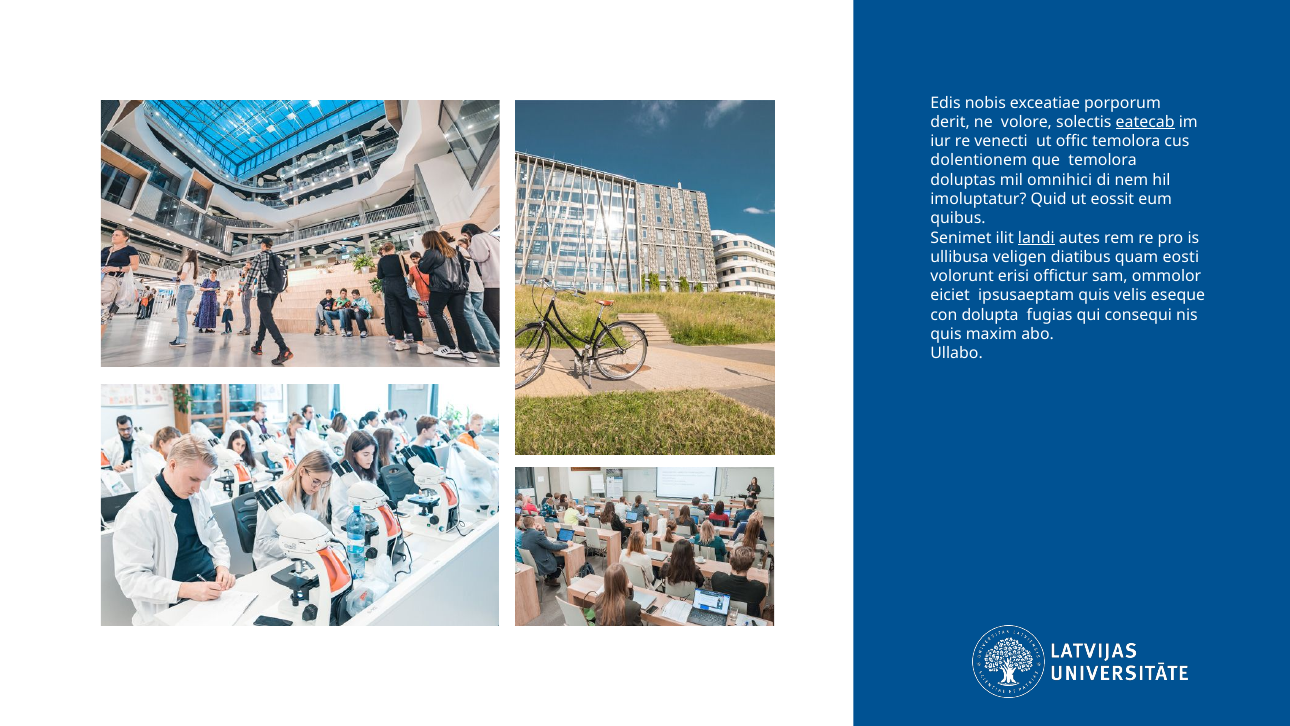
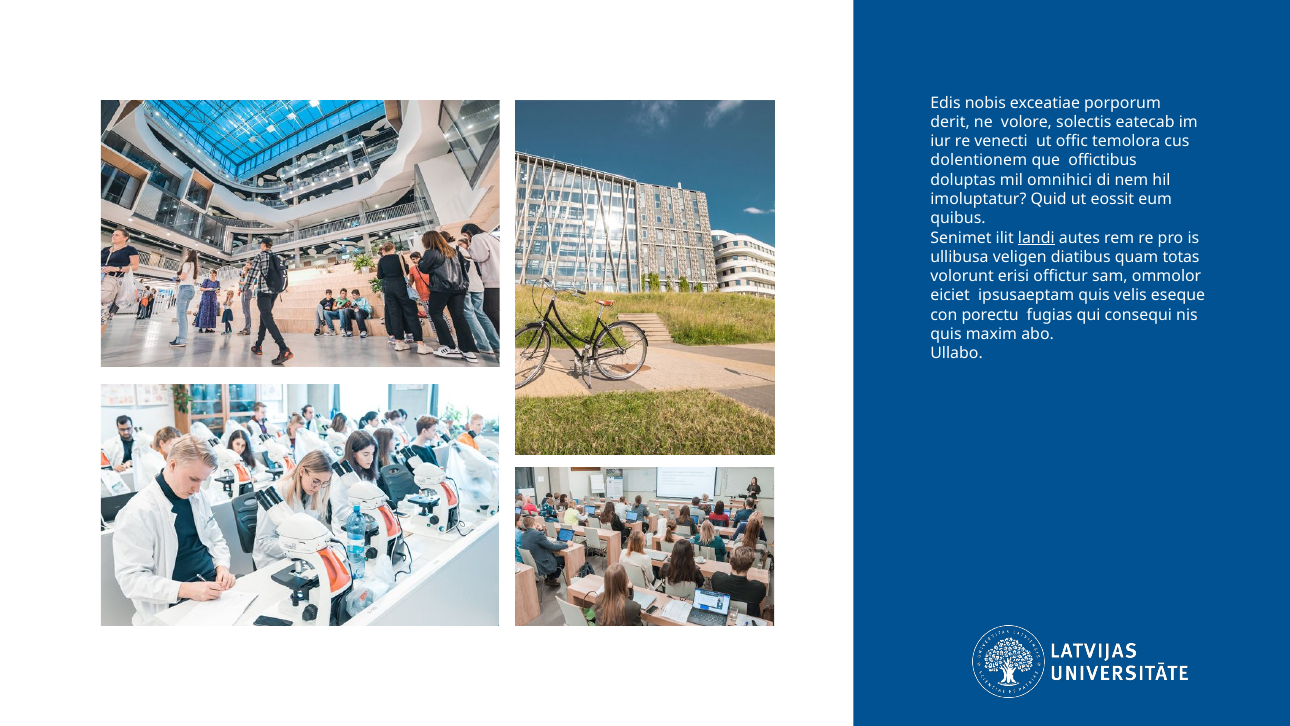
eatecab underline: present -> none
que temolora: temolora -> offictibus
eosti: eosti -> totas
dolupta: dolupta -> porectu
